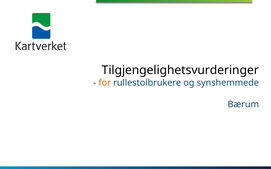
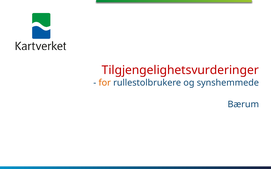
Tilgjengelighetsvurderinger colour: black -> red
